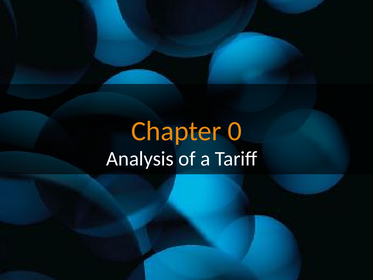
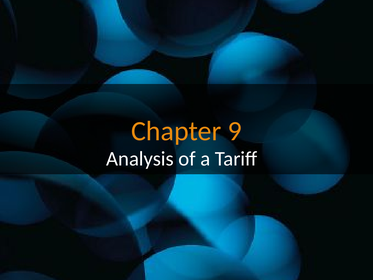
0: 0 -> 9
